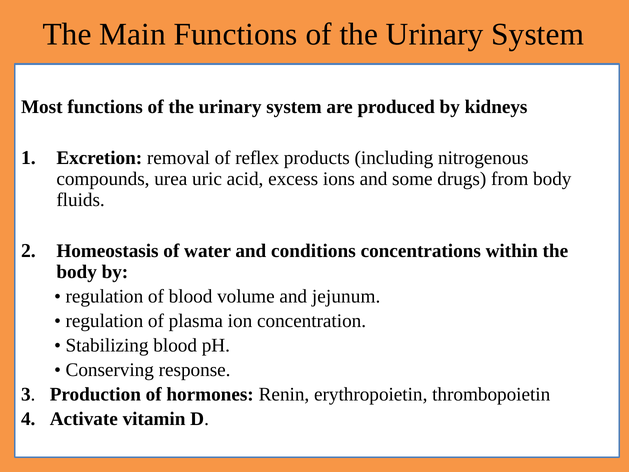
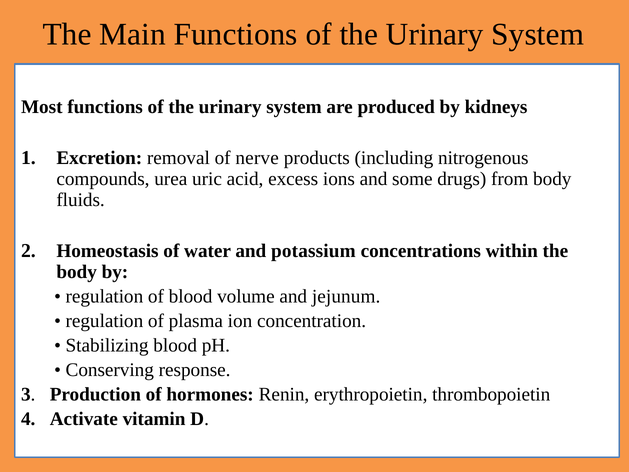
reflex: reflex -> nerve
conditions: conditions -> potassium
